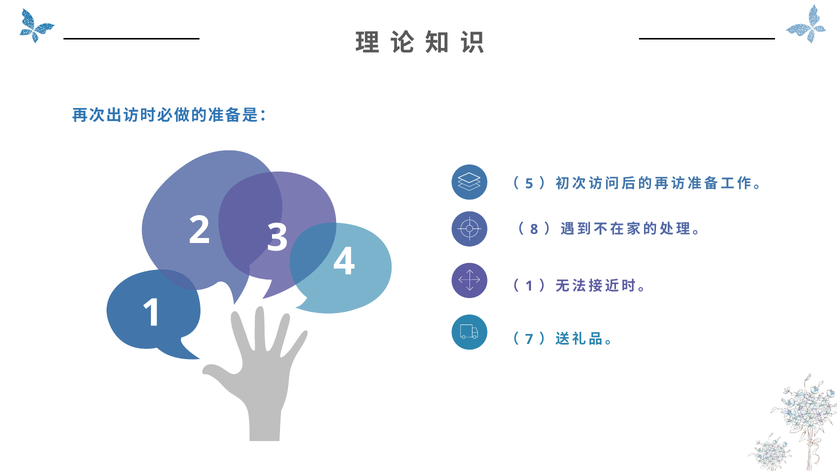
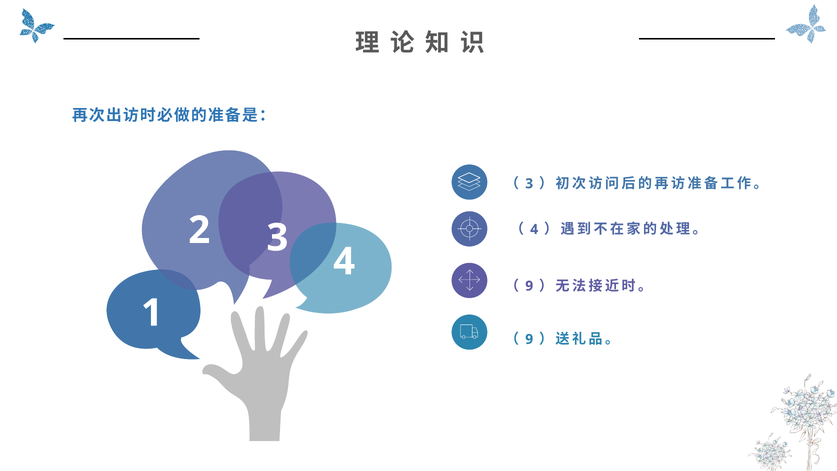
5 at (529, 184): 5 -> 3
8 at (534, 229): 8 -> 4
1 at (529, 286): 1 -> 9
7 at (529, 339): 7 -> 9
